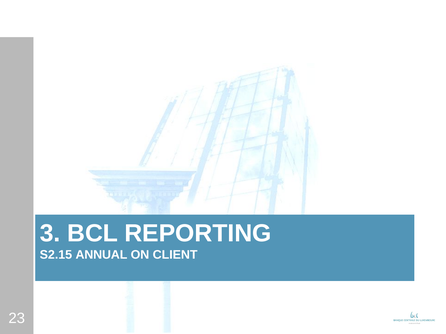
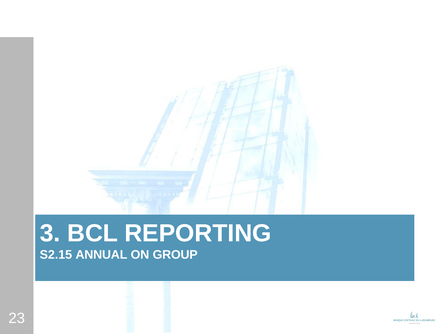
CLIENT: CLIENT -> GROUP
